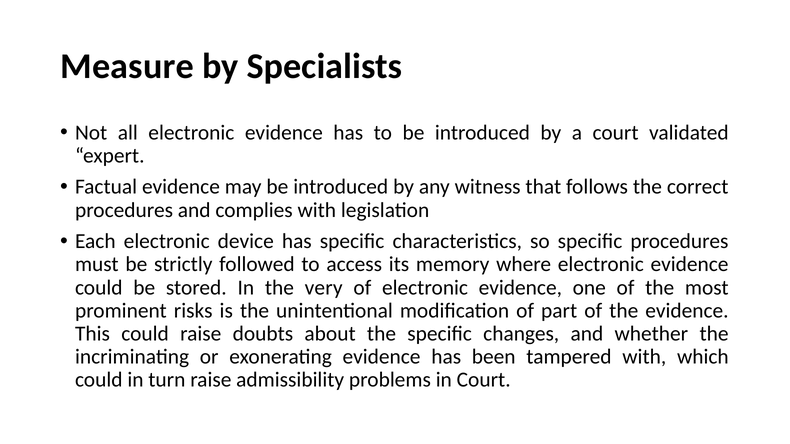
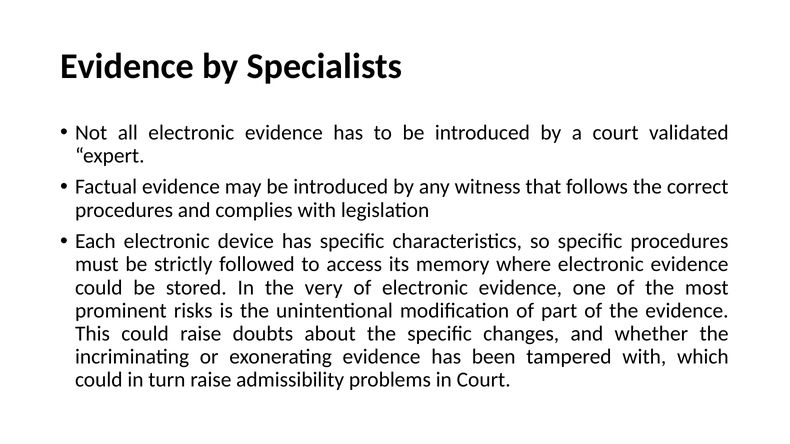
Measure at (127, 66): Measure -> Evidence
